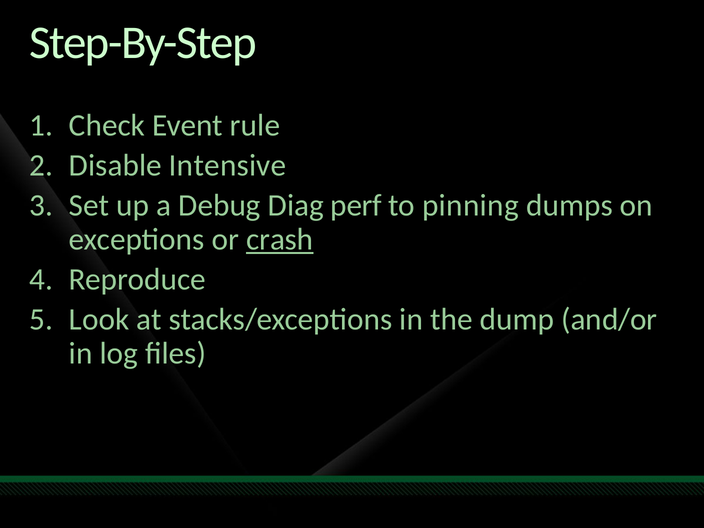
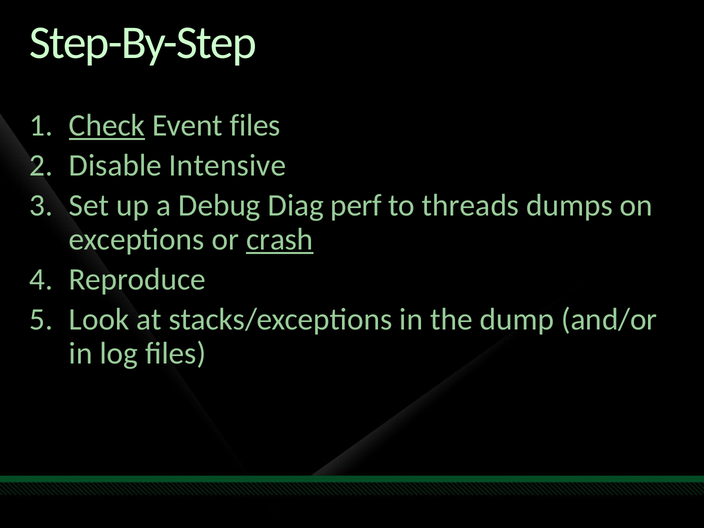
Check underline: none -> present
Event rule: rule -> files
pinning: pinning -> threads
